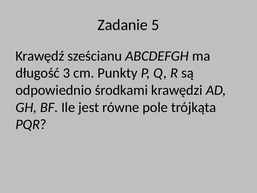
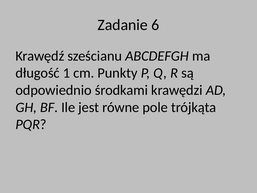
5: 5 -> 6
3: 3 -> 1
